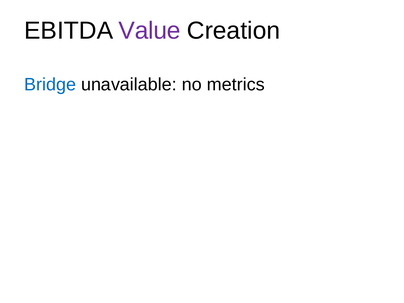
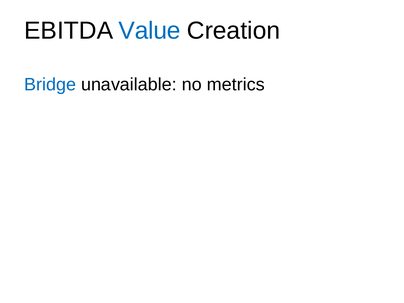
Value colour: purple -> blue
